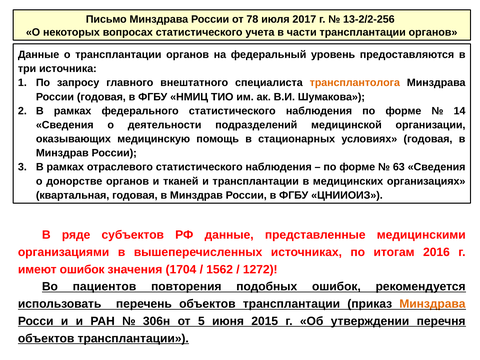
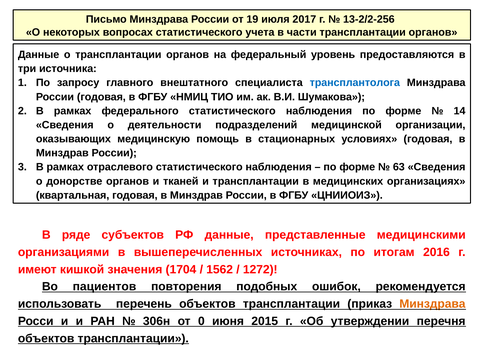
78: 78 -> 19
трансплантолога colour: orange -> blue
имеют ошибок: ошибок -> кишкой
5: 5 -> 0
